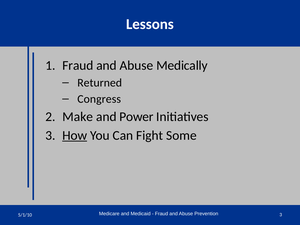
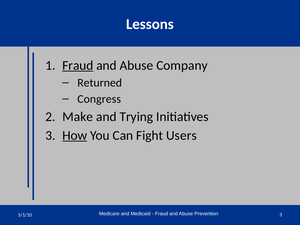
Fraud at (78, 65) underline: none -> present
Medically: Medically -> Company
Power: Power -> Trying
Some: Some -> Users
